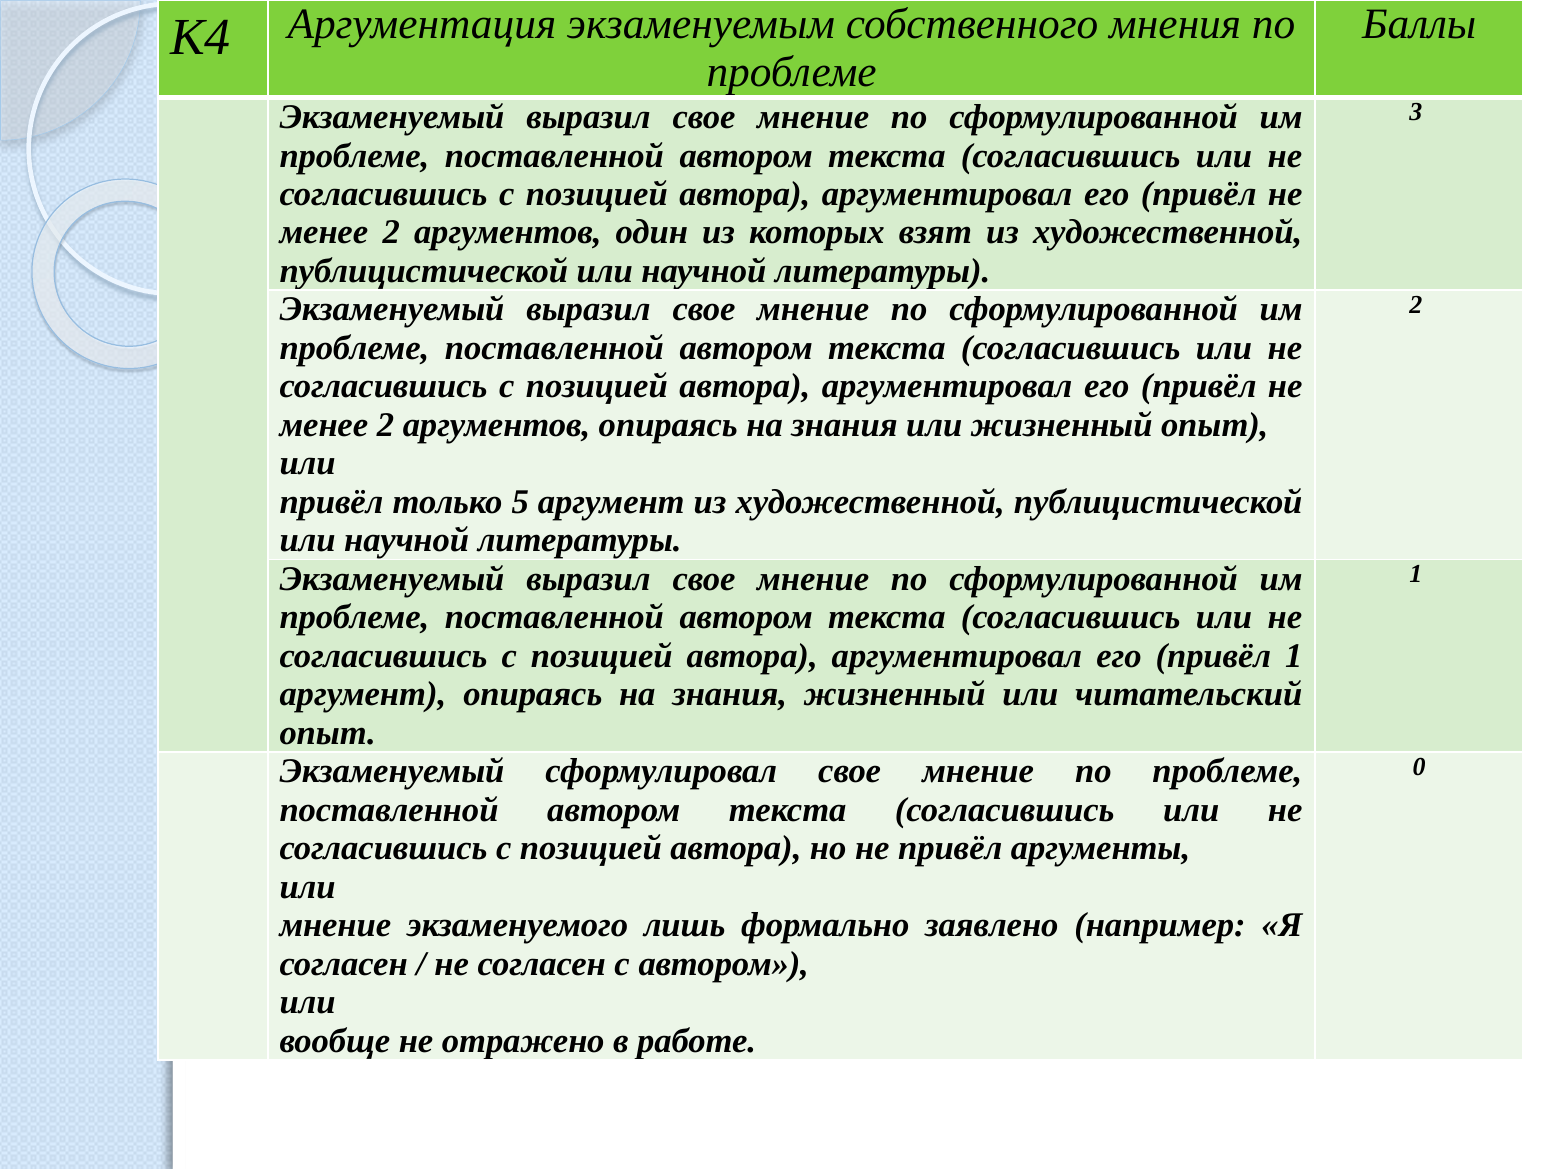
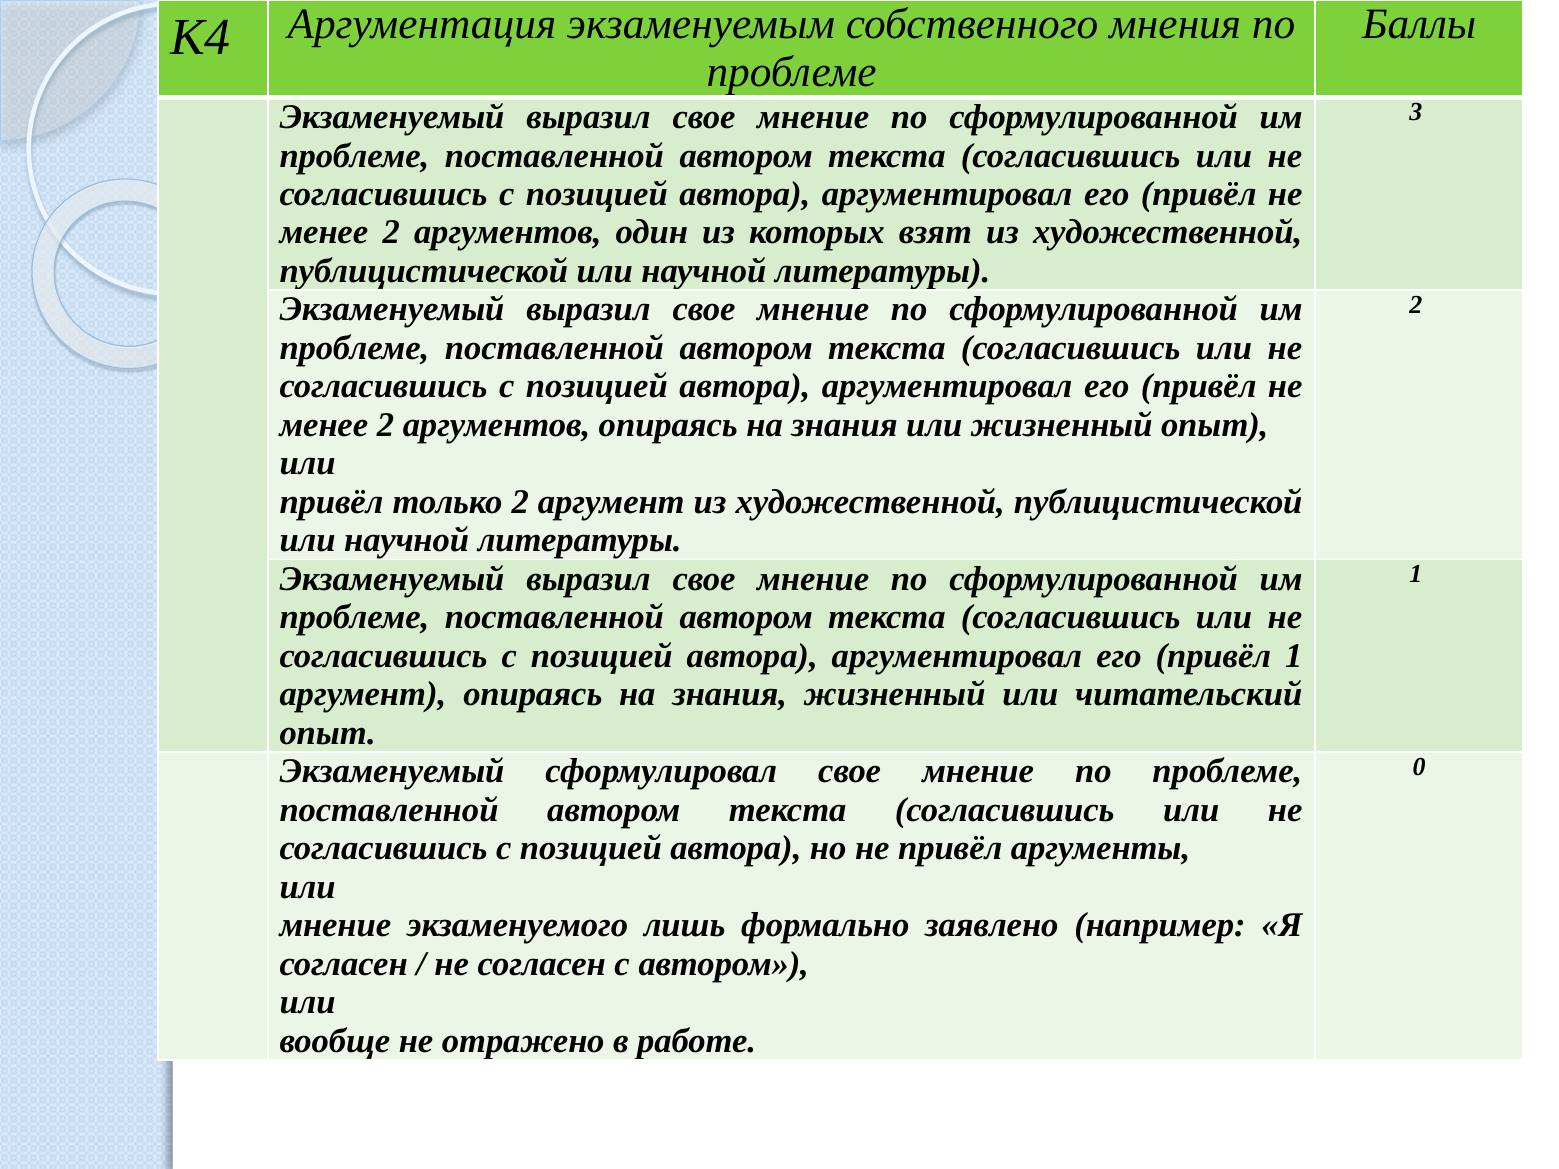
только 5: 5 -> 2
